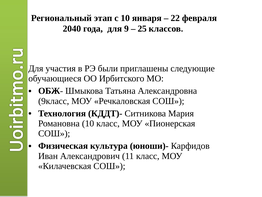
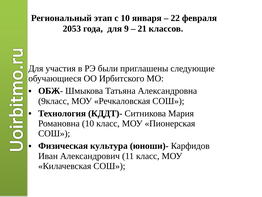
2040: 2040 -> 2053
25: 25 -> 21
